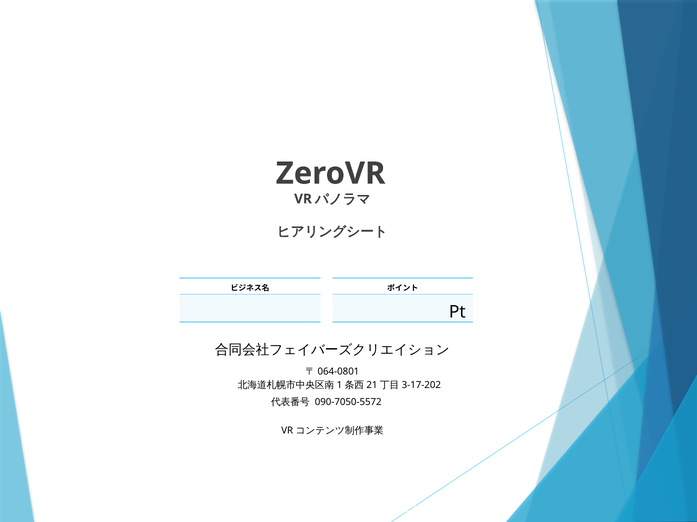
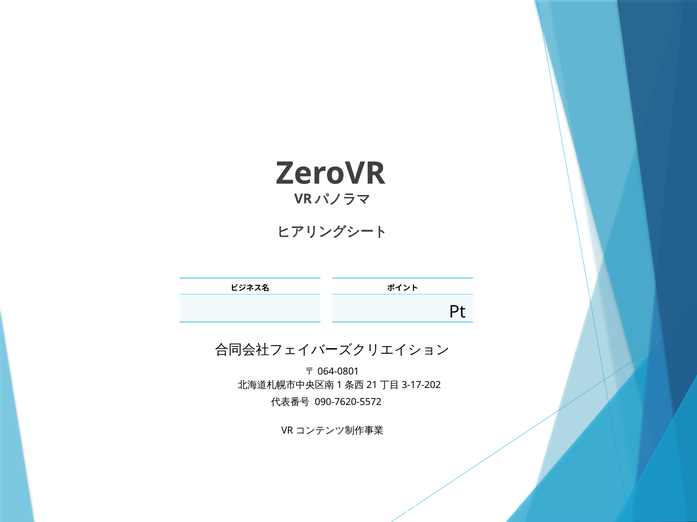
090-7050-5572: 090-7050-5572 -> 090-7620-5572
